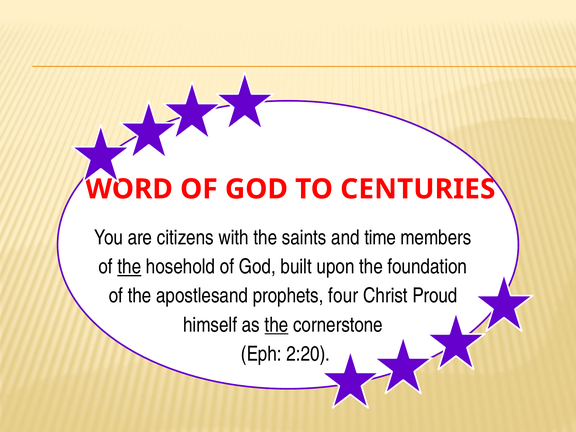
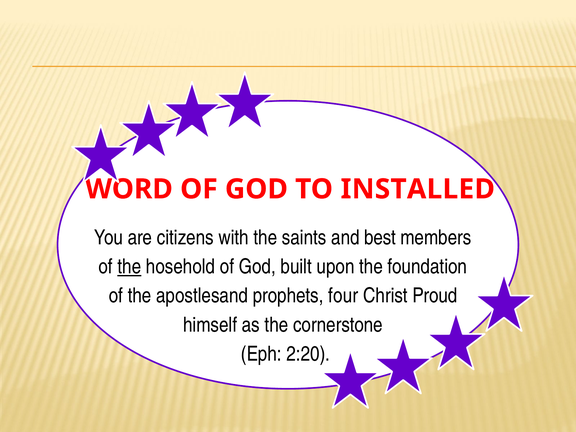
CENTURIES: CENTURIES -> INSTALLED
time: time -> best
the at (276, 325) underline: present -> none
